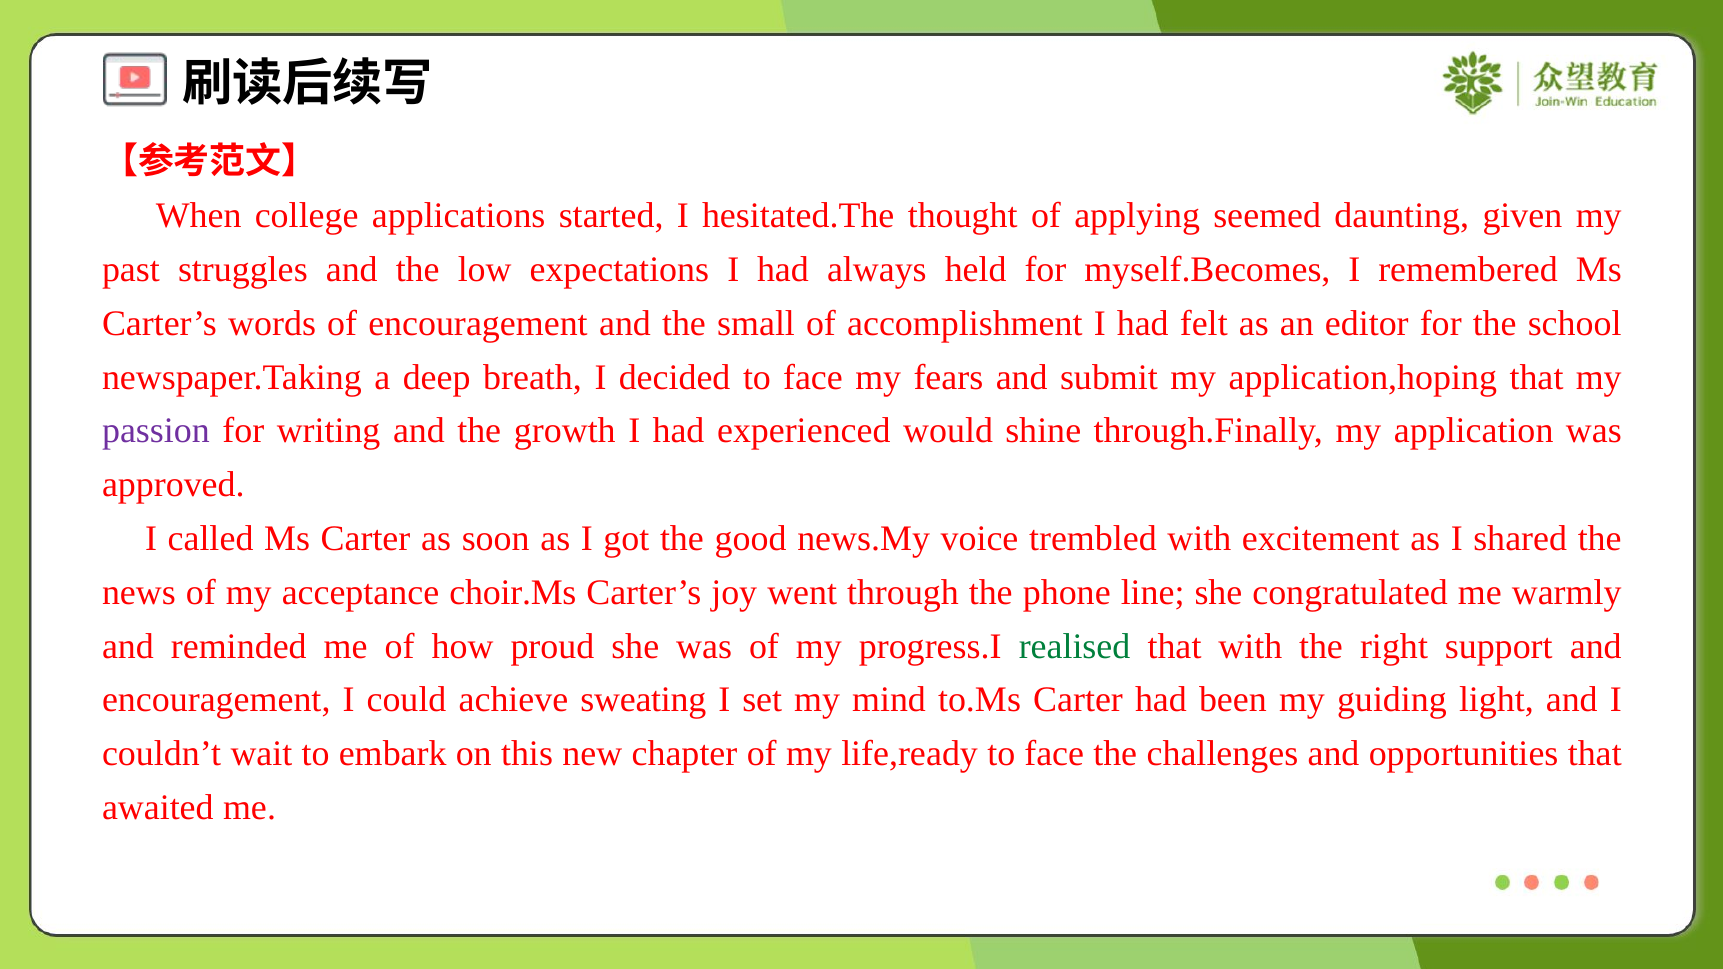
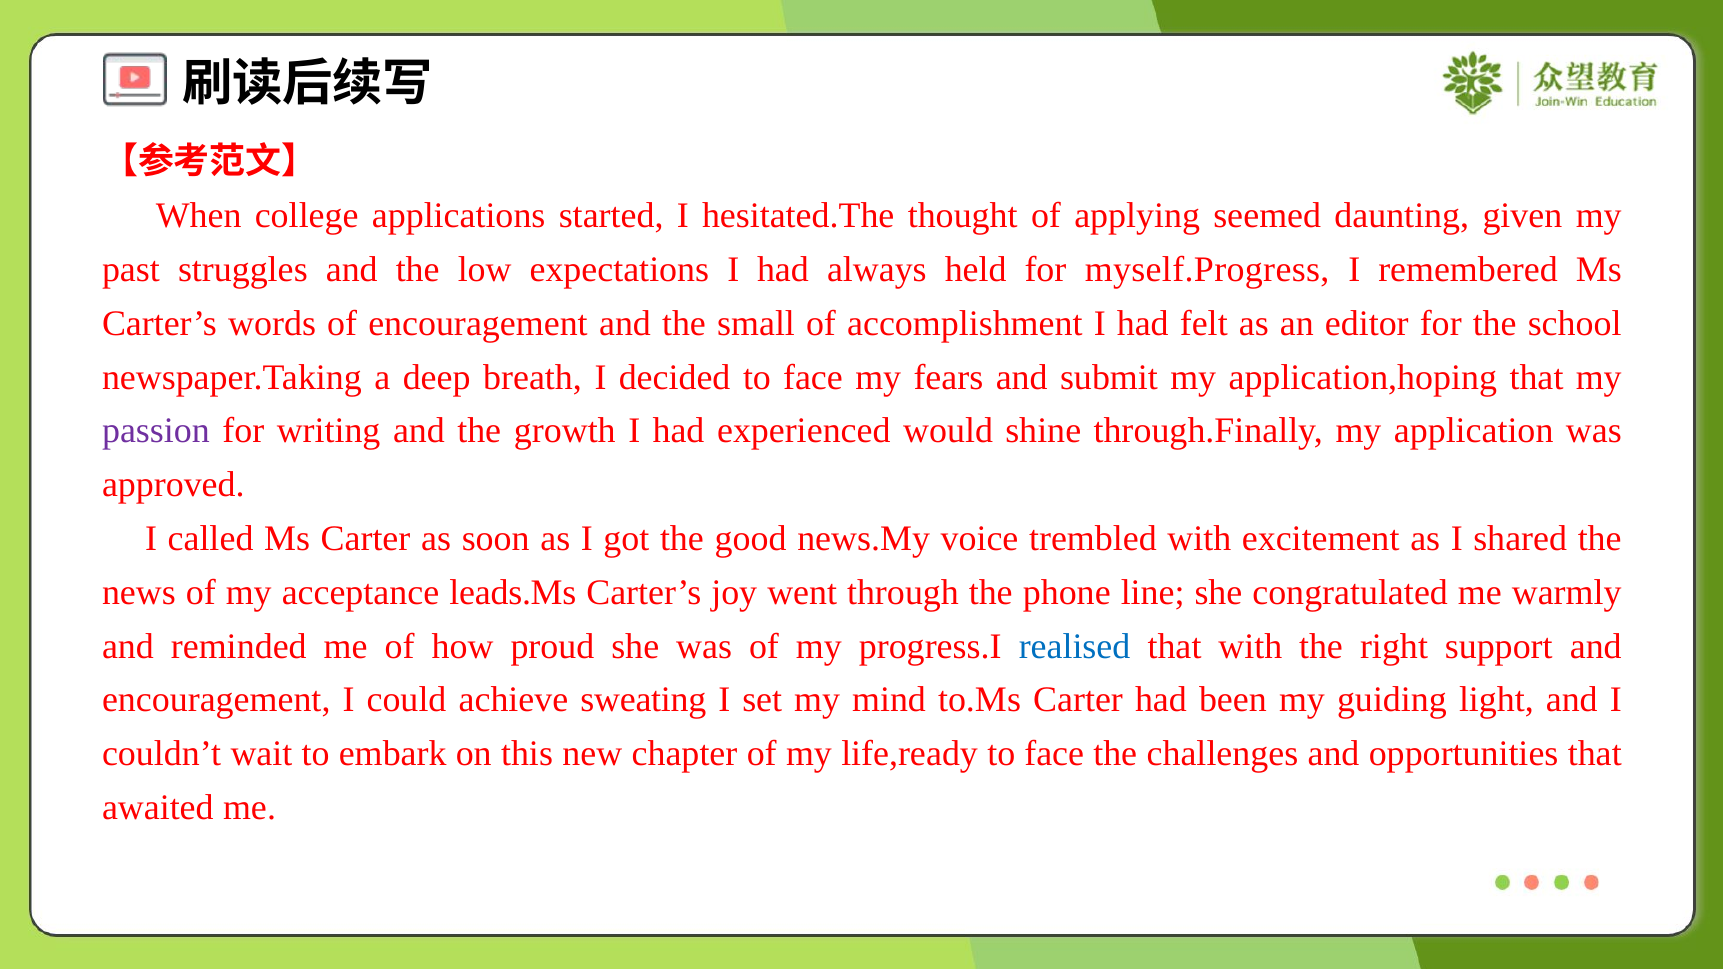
myself.Becomes: myself.Becomes -> myself.Progress
choir.Ms: choir.Ms -> leads.Ms
realised colour: green -> blue
